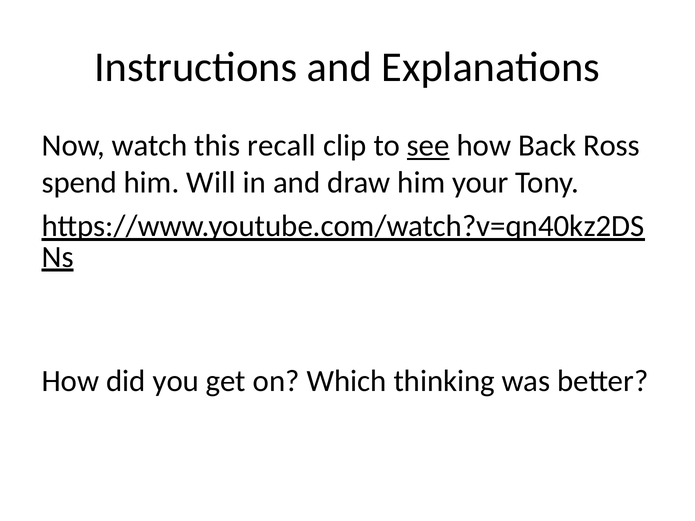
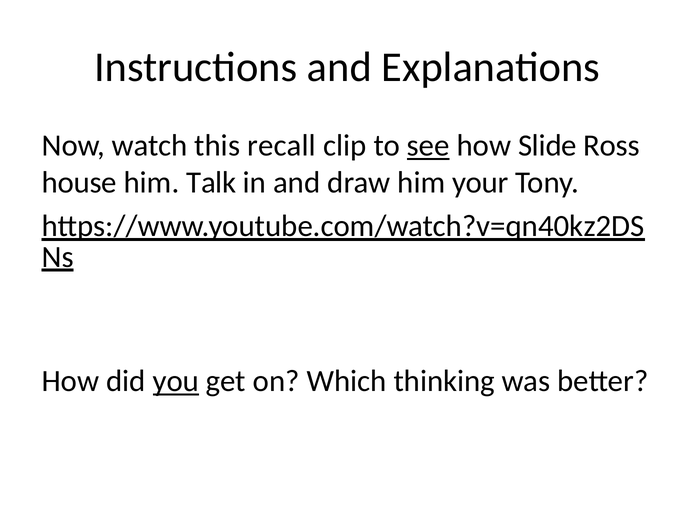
Back: Back -> Slide
spend: spend -> house
Will: Will -> Talk
you underline: none -> present
